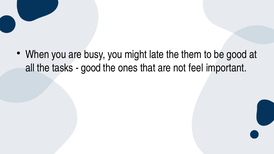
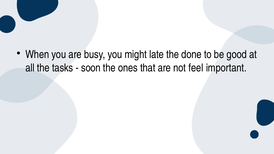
them: them -> done
good at (91, 68): good -> soon
